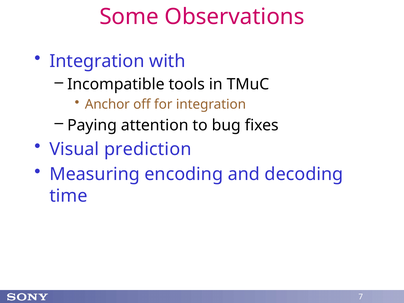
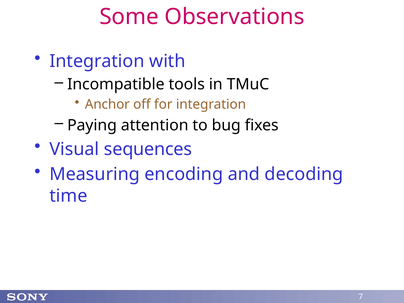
prediction: prediction -> sequences
